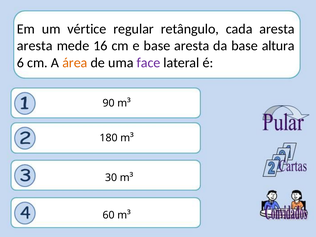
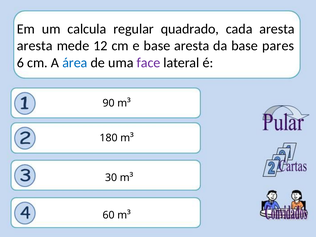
vértice: vértice -> calcula
retângulo: retângulo -> quadrado
16: 16 -> 12
altura: altura -> pares
área colour: orange -> blue
